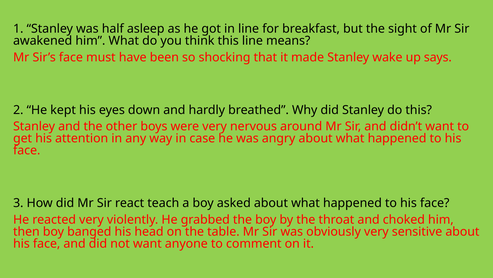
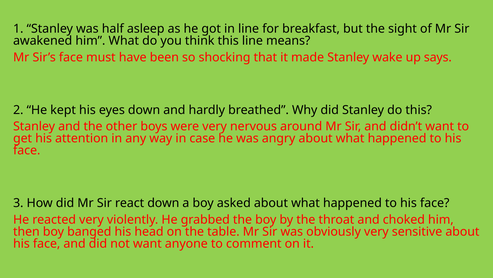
react teach: teach -> down
